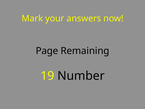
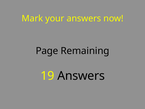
19 Number: Number -> Answers
